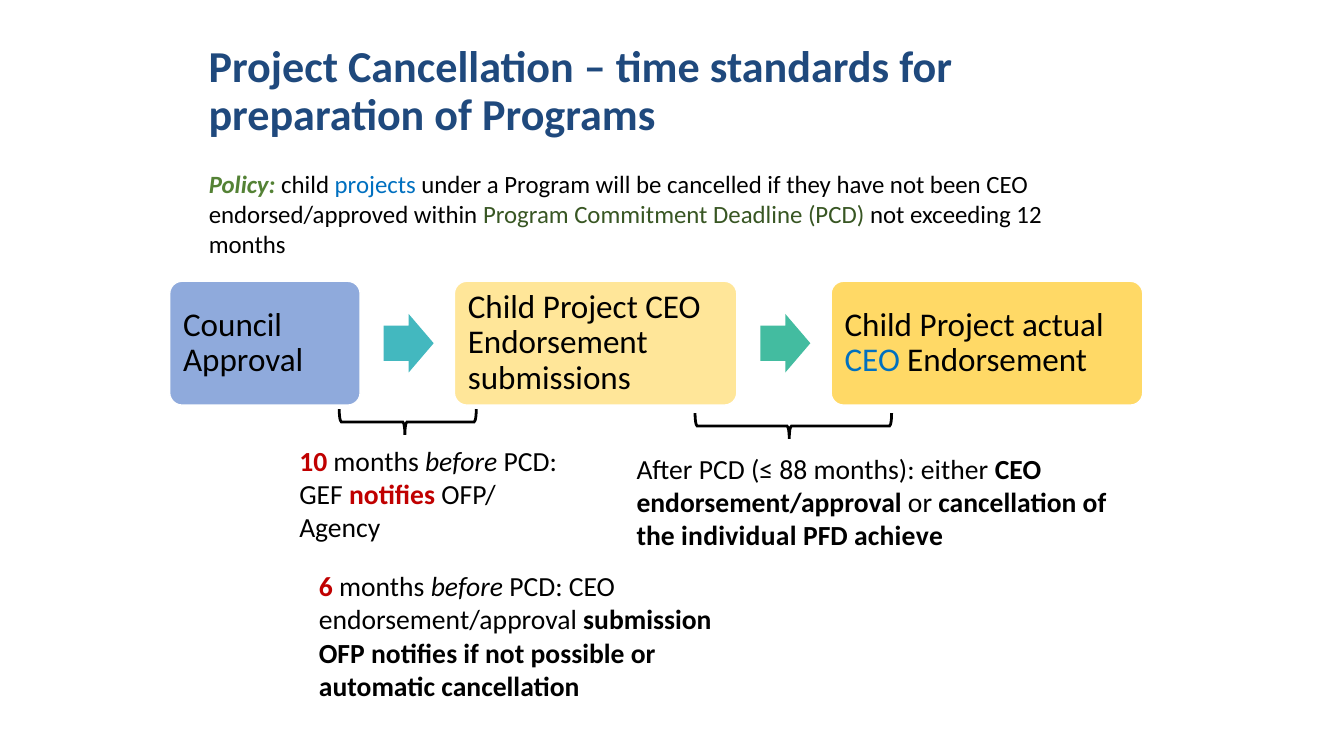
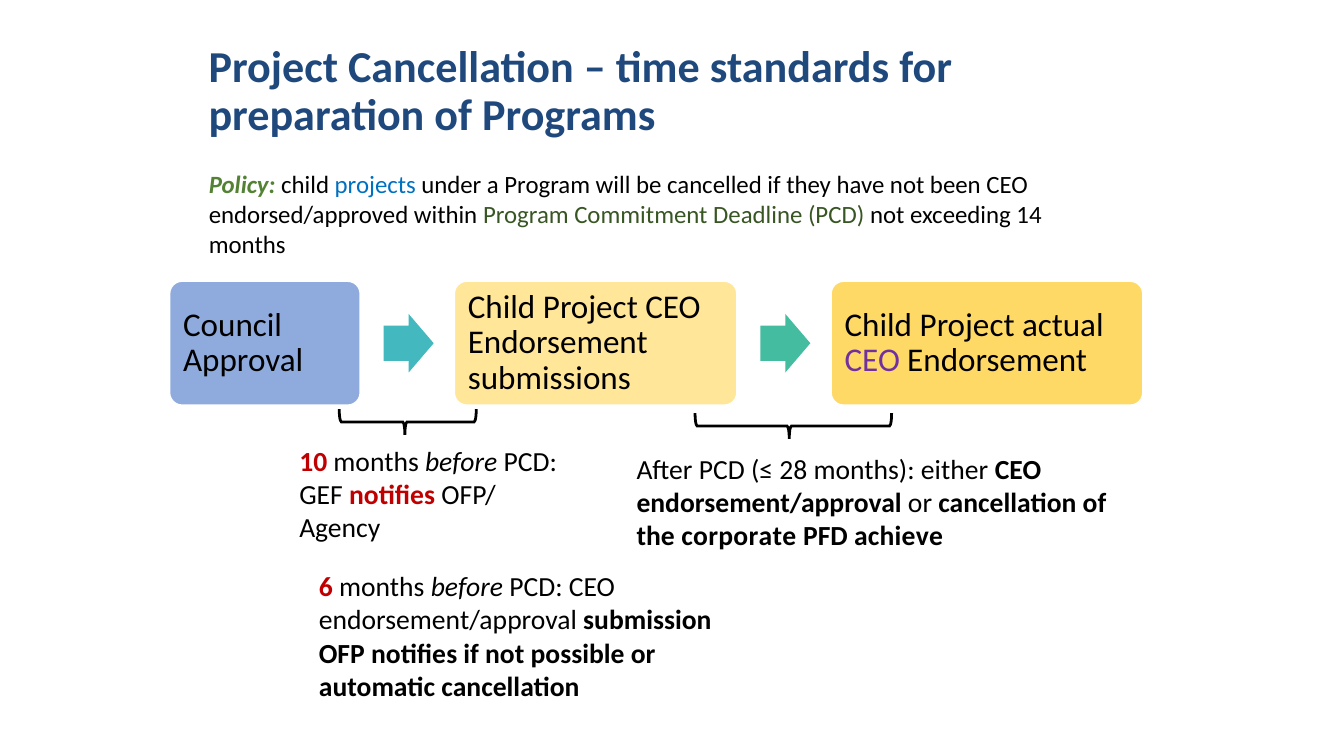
12: 12 -> 14
CEO at (872, 361) colour: blue -> purple
88: 88 -> 28
individual: individual -> corporate
